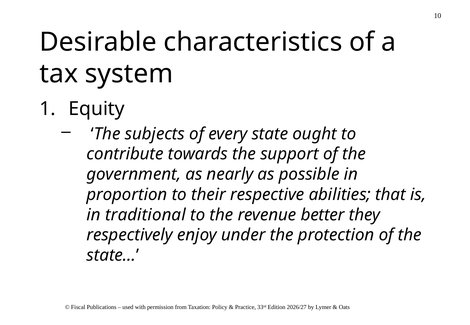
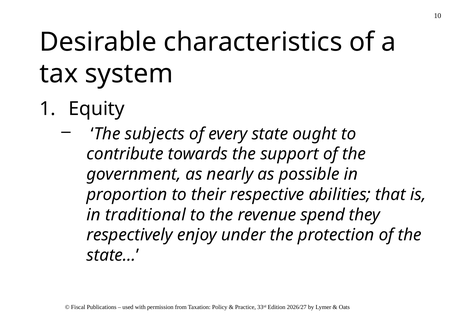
better: better -> spend
